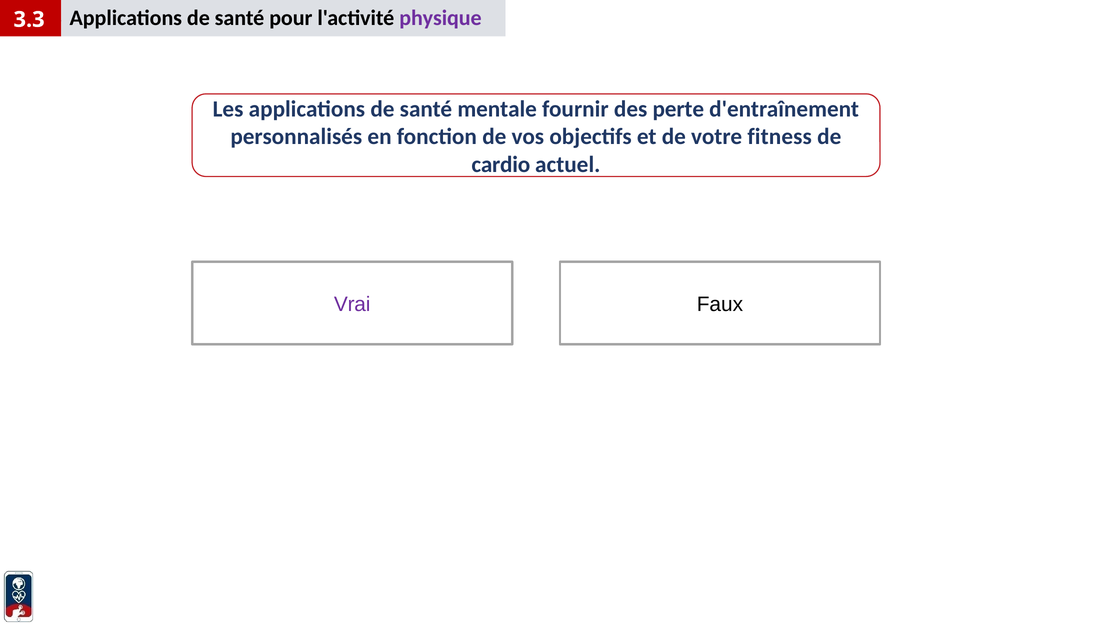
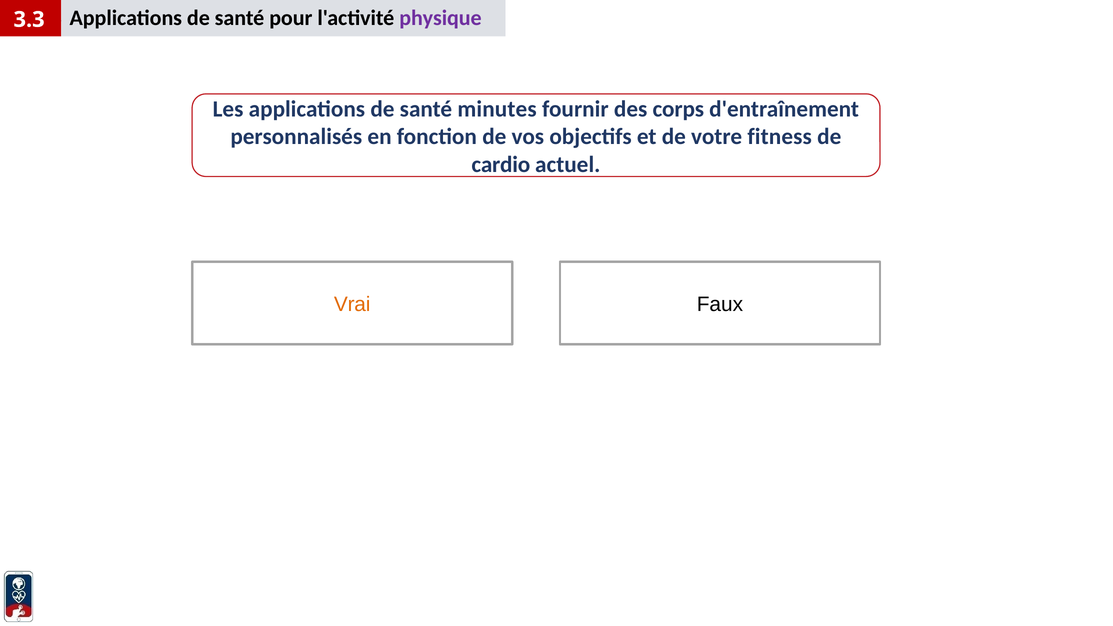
mentale: mentale -> minutes
perte: perte -> corps
Vrai colour: purple -> orange
